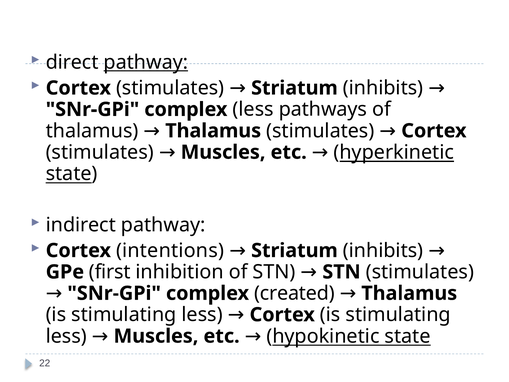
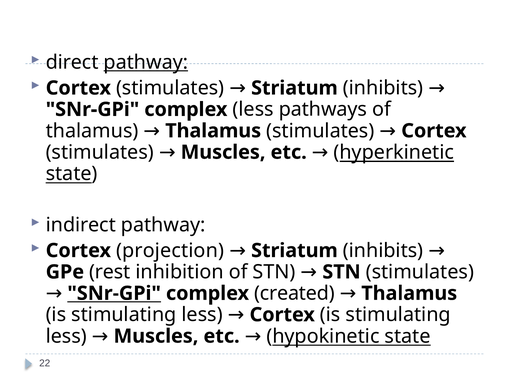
intentions: intentions -> projection
first: first -> rest
SNr-GPi at (114, 293) underline: none -> present
